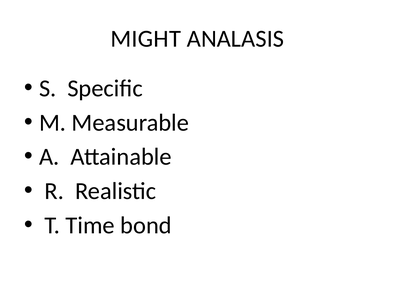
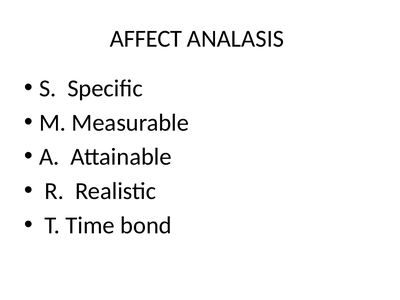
MIGHT: MIGHT -> AFFECT
